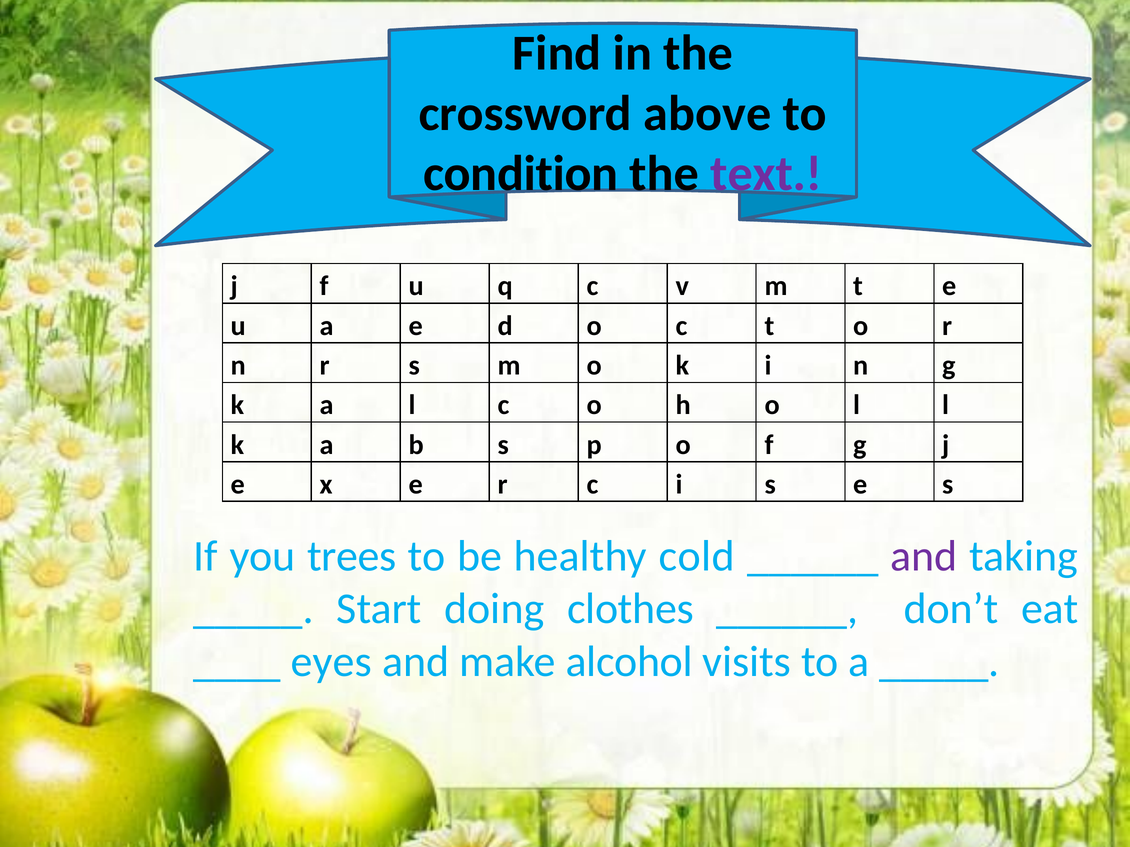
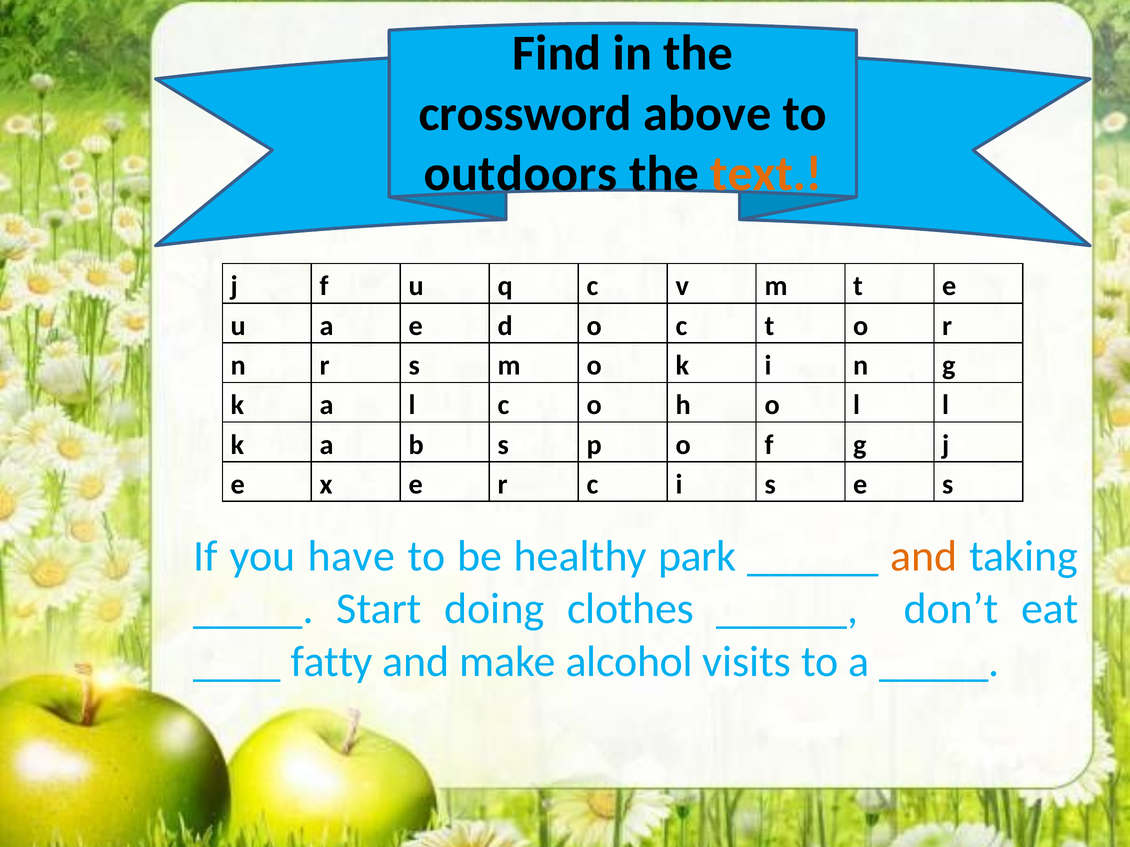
condition: condition -> outdoors
text colour: purple -> orange
trees: trees -> have
cold: cold -> park
and at (924, 557) colour: purple -> orange
eyes: eyes -> fatty
